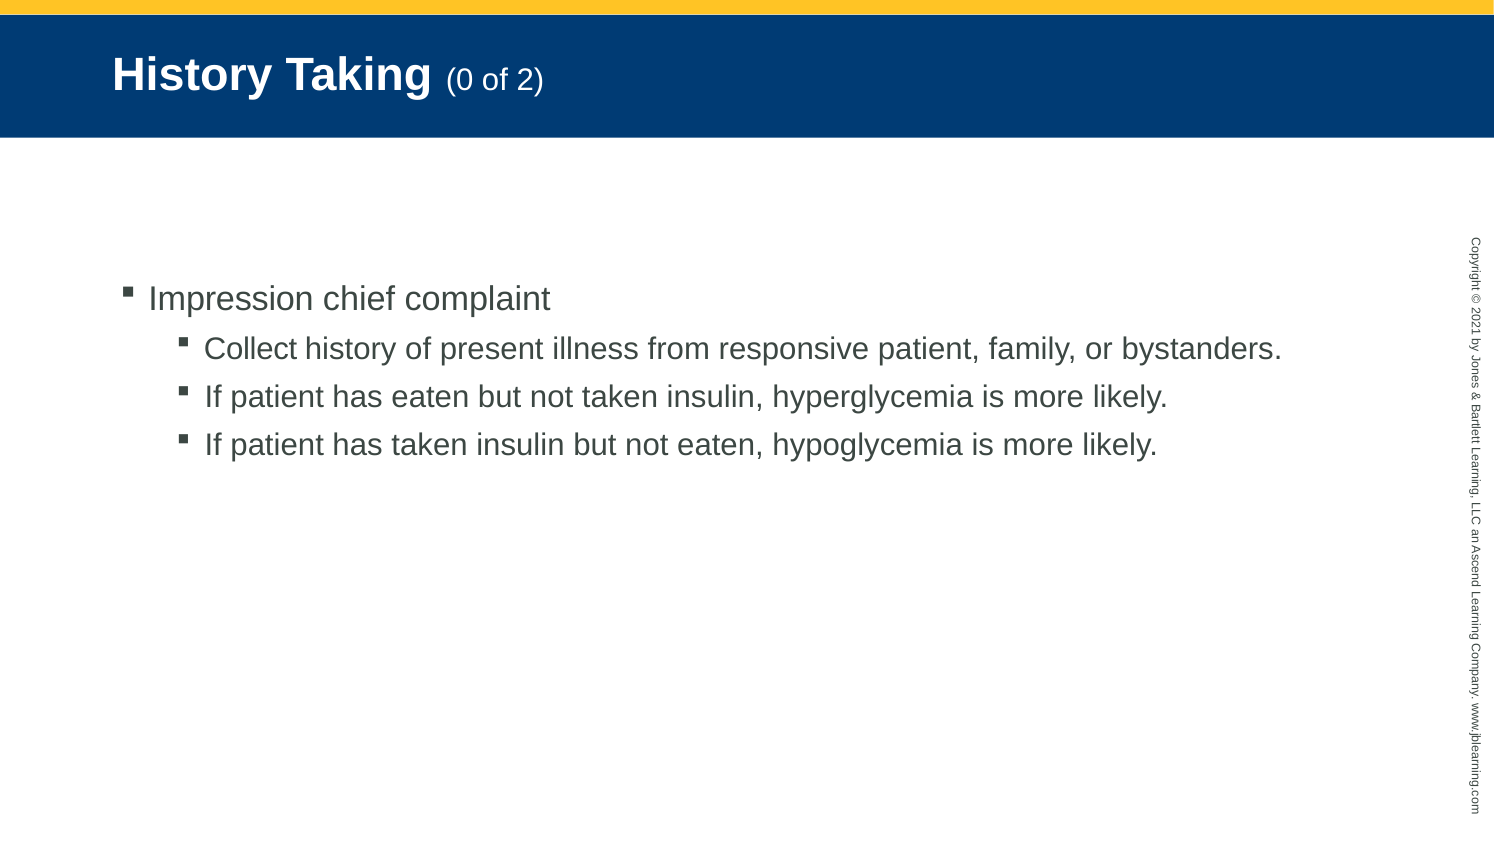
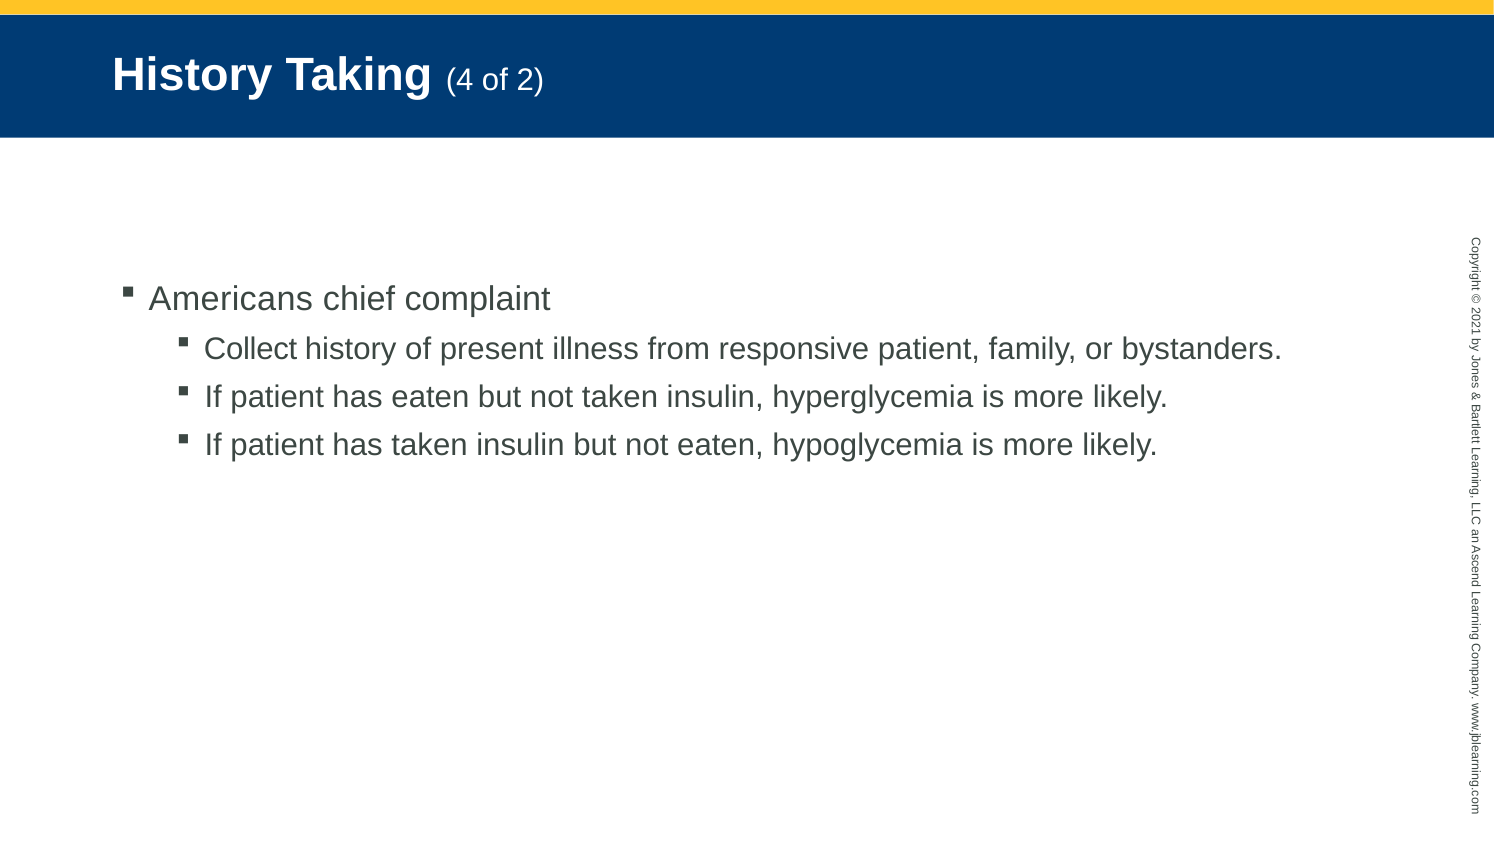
Taking 0: 0 -> 4
Impression: Impression -> Americans
